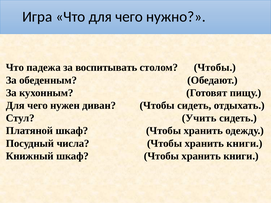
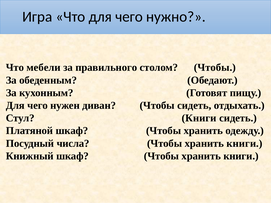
падежа: падежа -> мебели
воспитывать: воспитывать -> правильного
Стул Учить: Учить -> Книги
